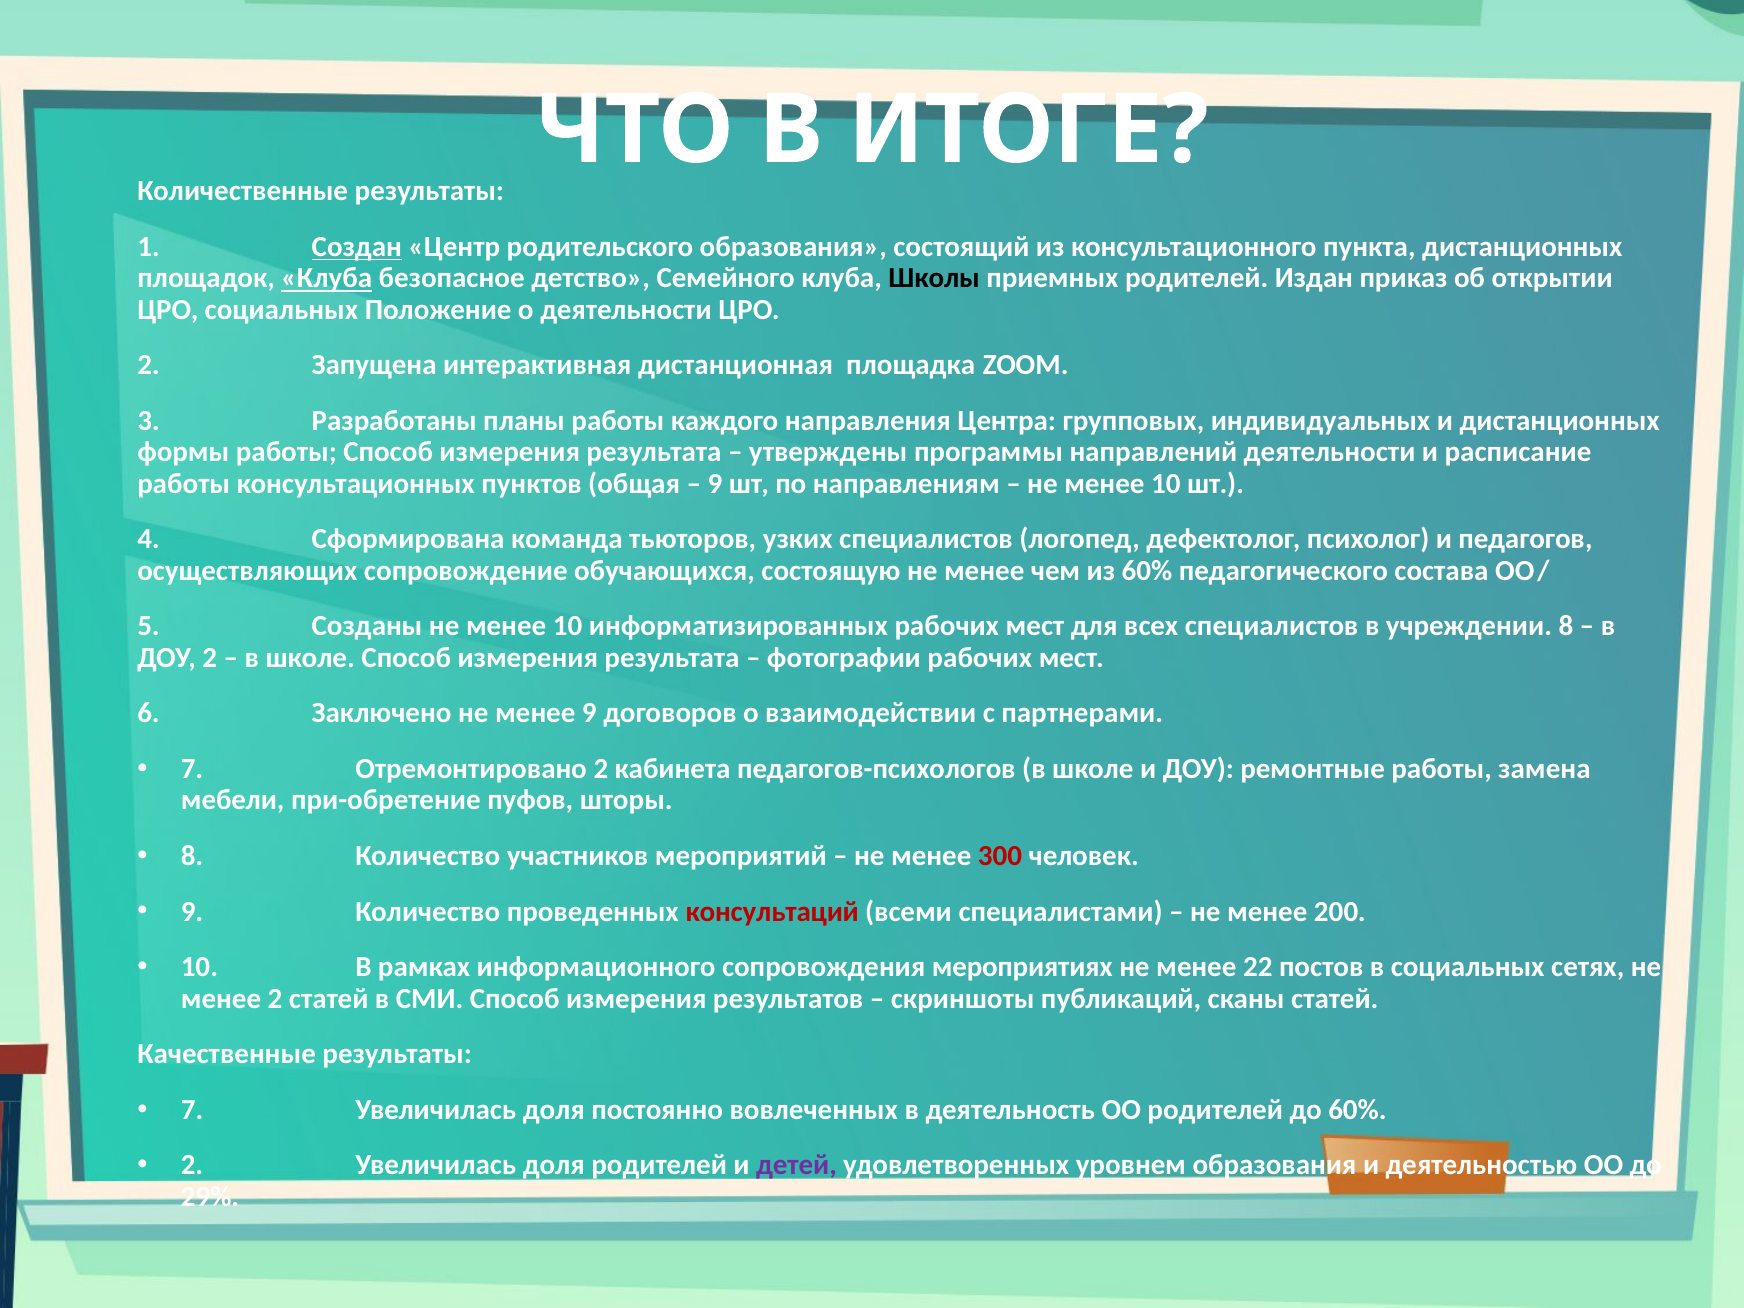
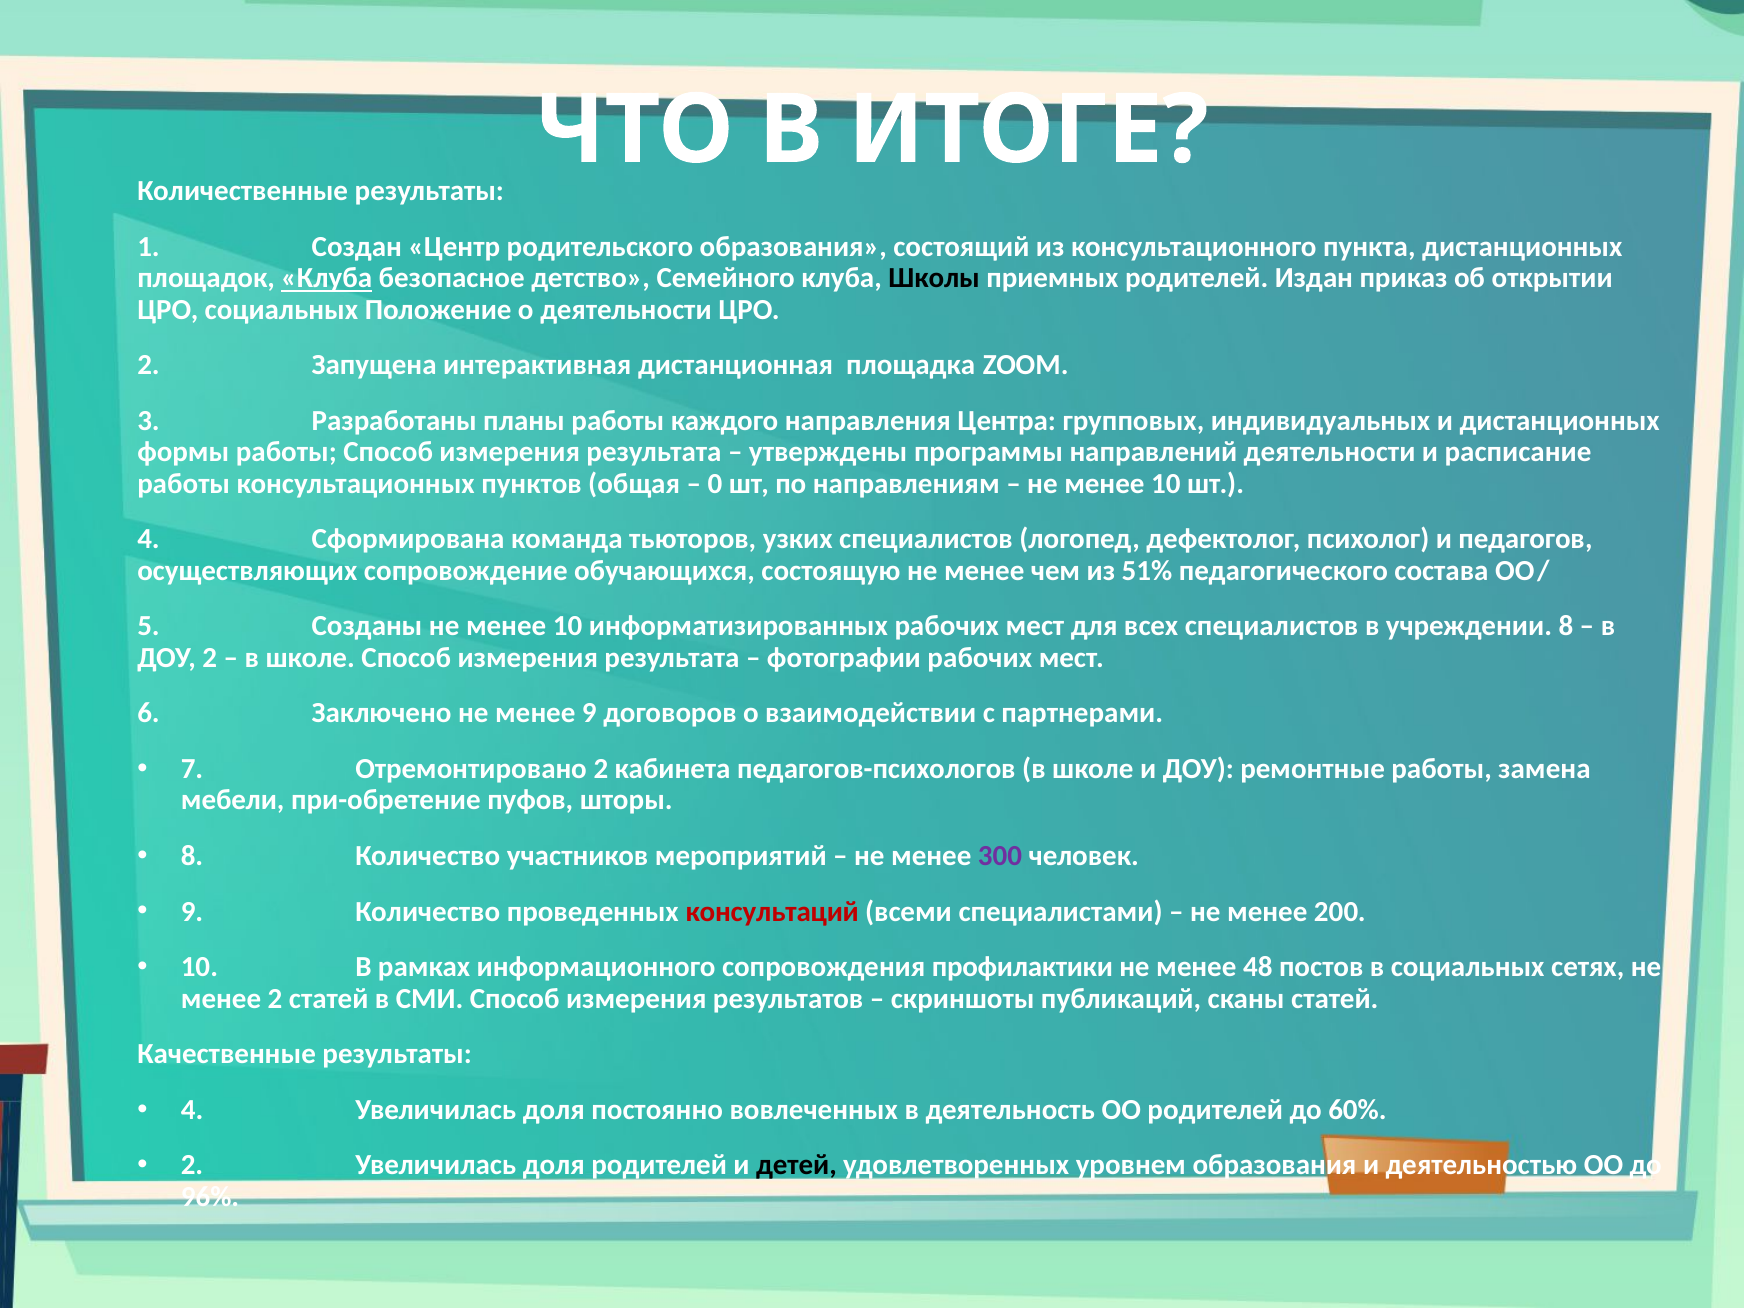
Создан underline: present -> none
9 at (715, 484): 9 -> 0
из 60%: 60% -> 51%
300 colour: red -> purple
мероприятиях: мероприятиях -> профилактики
22: 22 -> 48
7 at (192, 1110): 7 -> 4
детей colour: purple -> black
29%: 29% -> 96%
